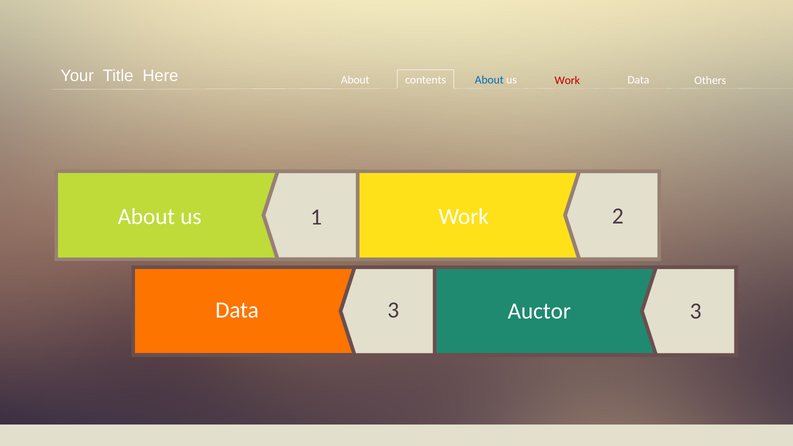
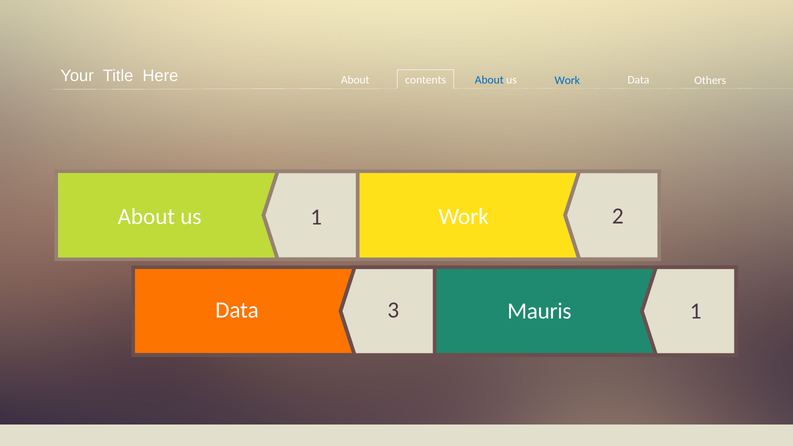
Work at (567, 80) colour: red -> blue
Auctor: Auctor -> Mauris
3 3: 3 -> 1
